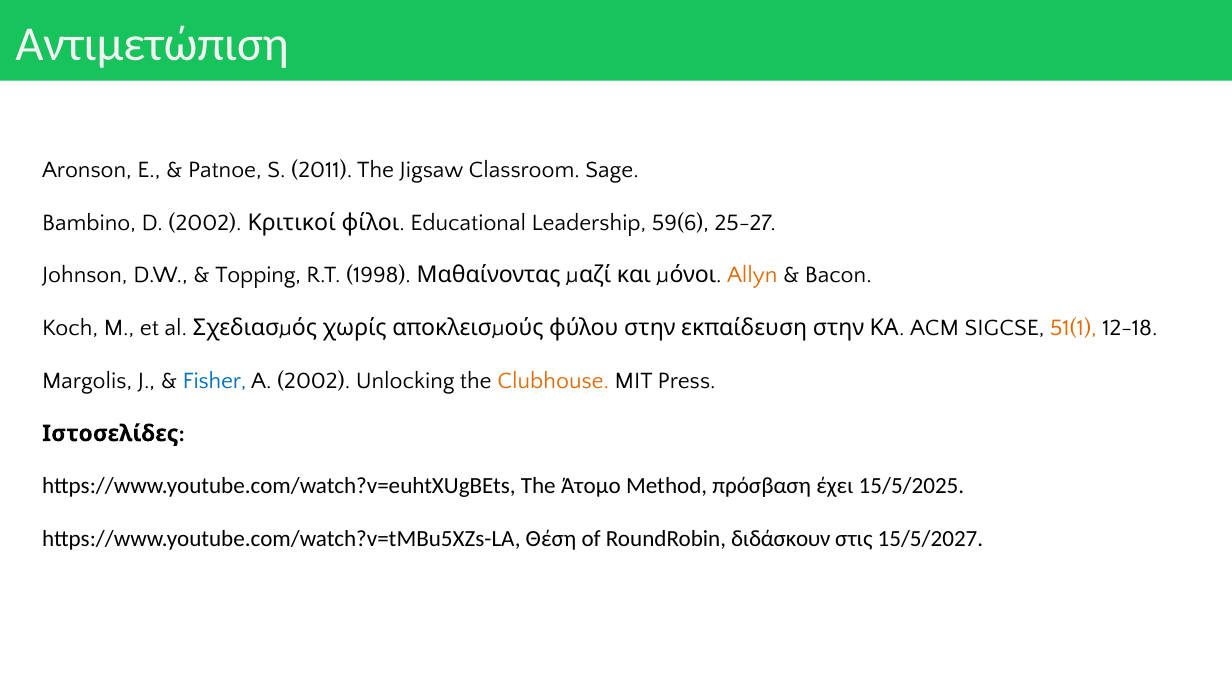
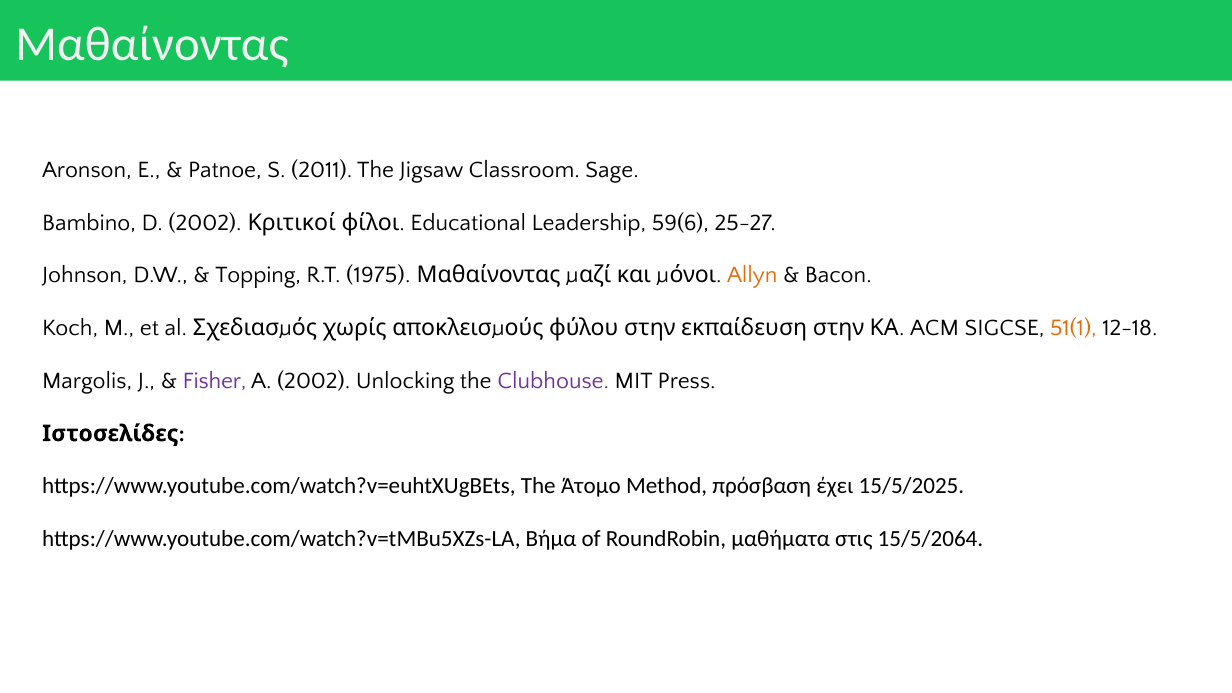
Αντιμετώπιση at (152, 44): Αντιμετώπιση -> Μαθαίνοντας
1998: 1998 -> 1975
Fisher colour: blue -> purple
Clubhouse colour: orange -> purple
Θέση: Θέση -> Βήμα
διδάσκουν: διδάσκουν -> μαθήματα
15/5/2027: 15/5/2027 -> 15/5/2064
